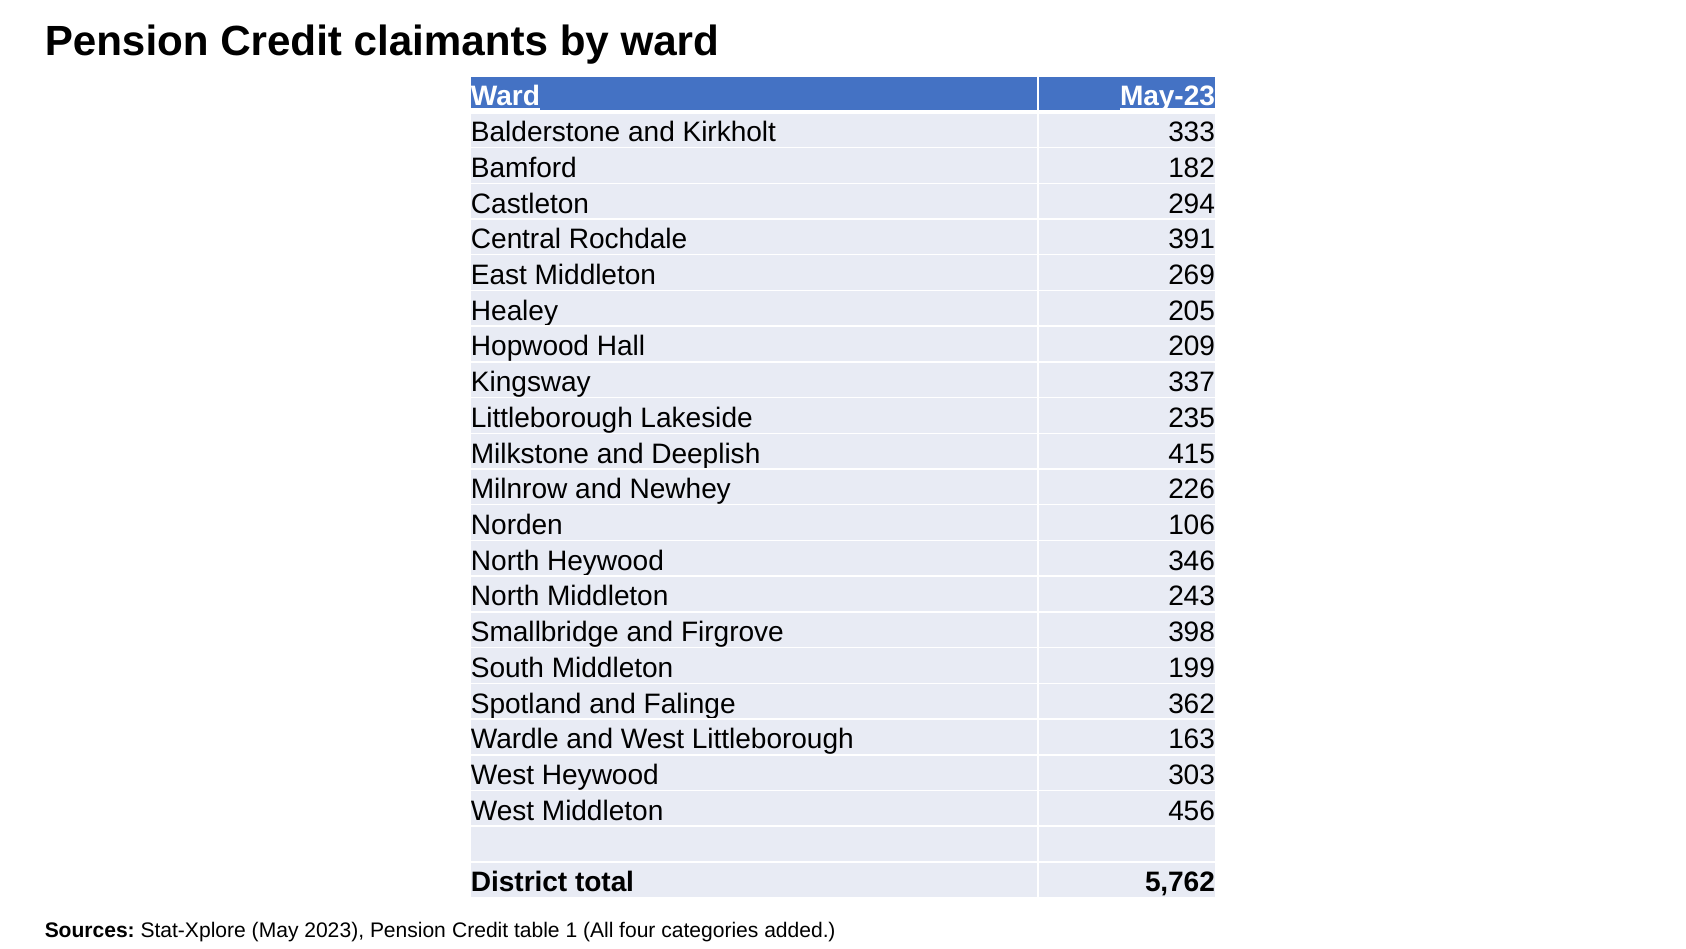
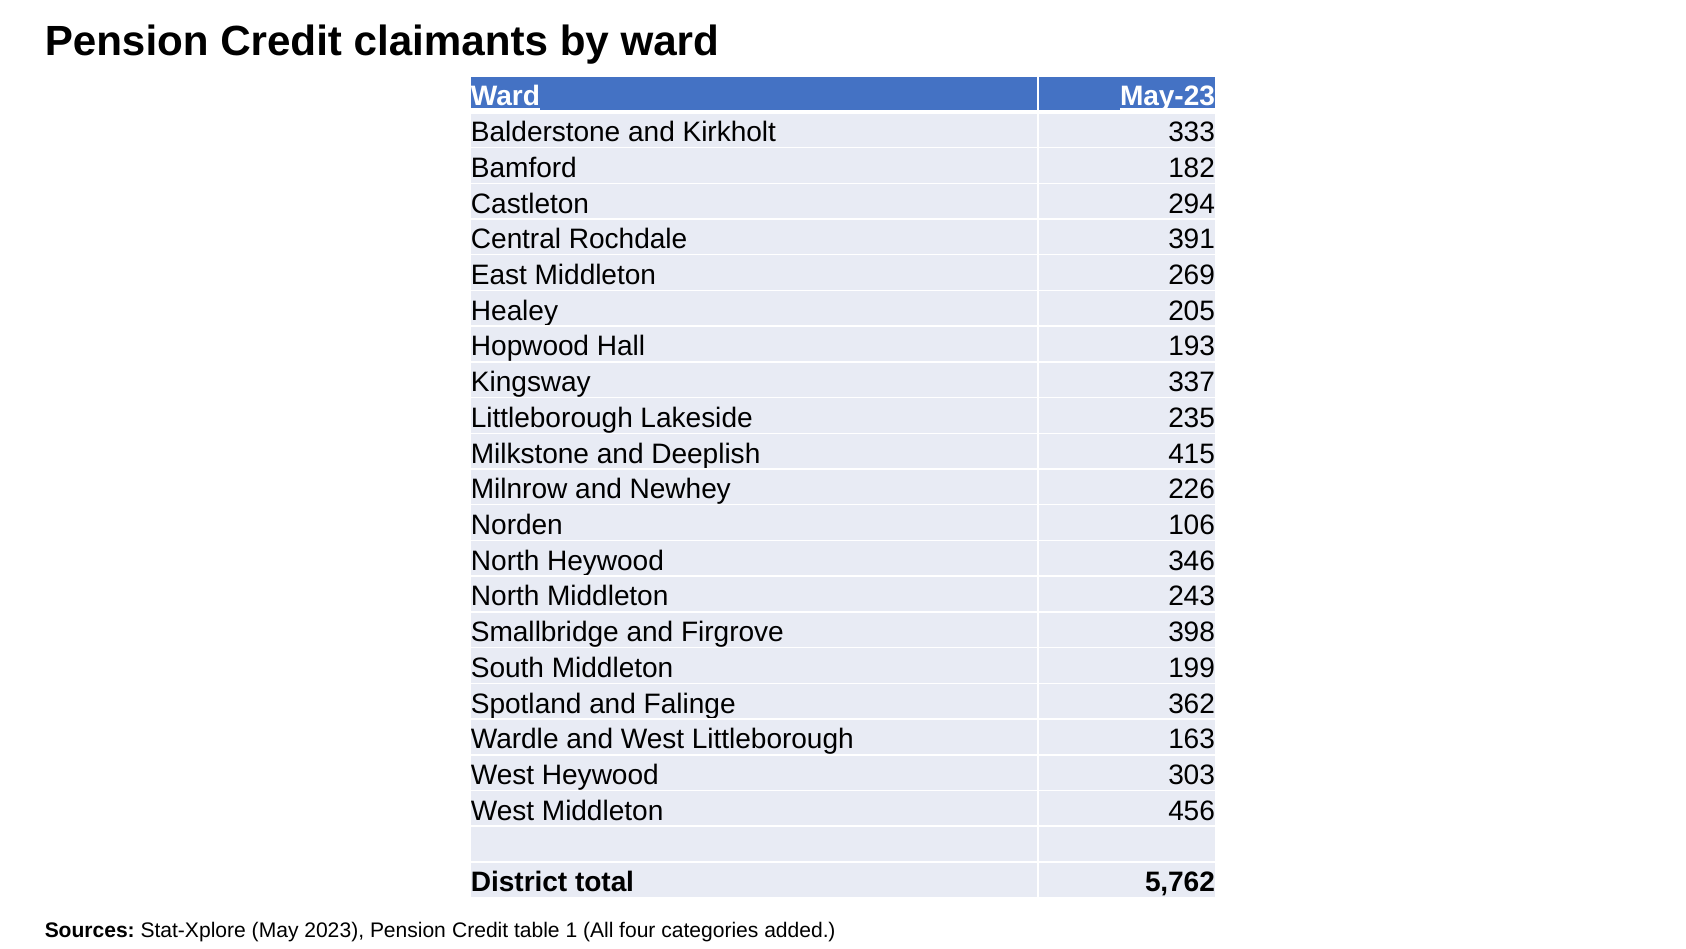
209: 209 -> 193
